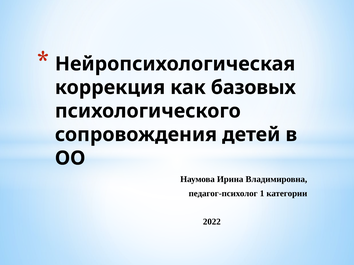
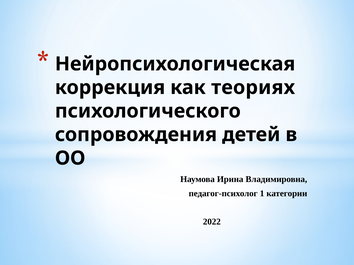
базовых: базовых -> теориях
